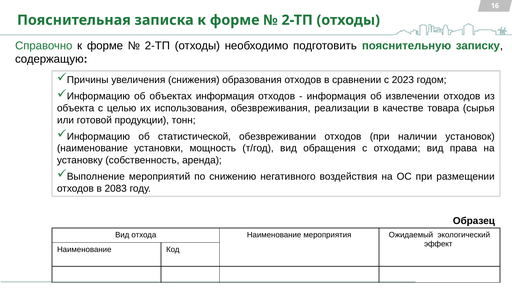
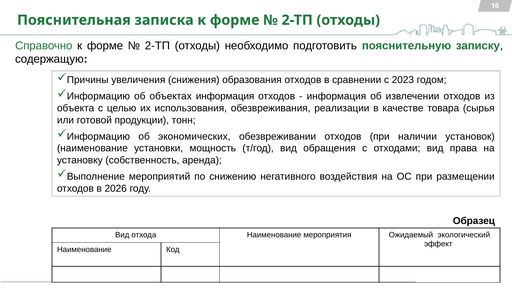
статистической: статистической -> экономических
2083: 2083 -> 2026
